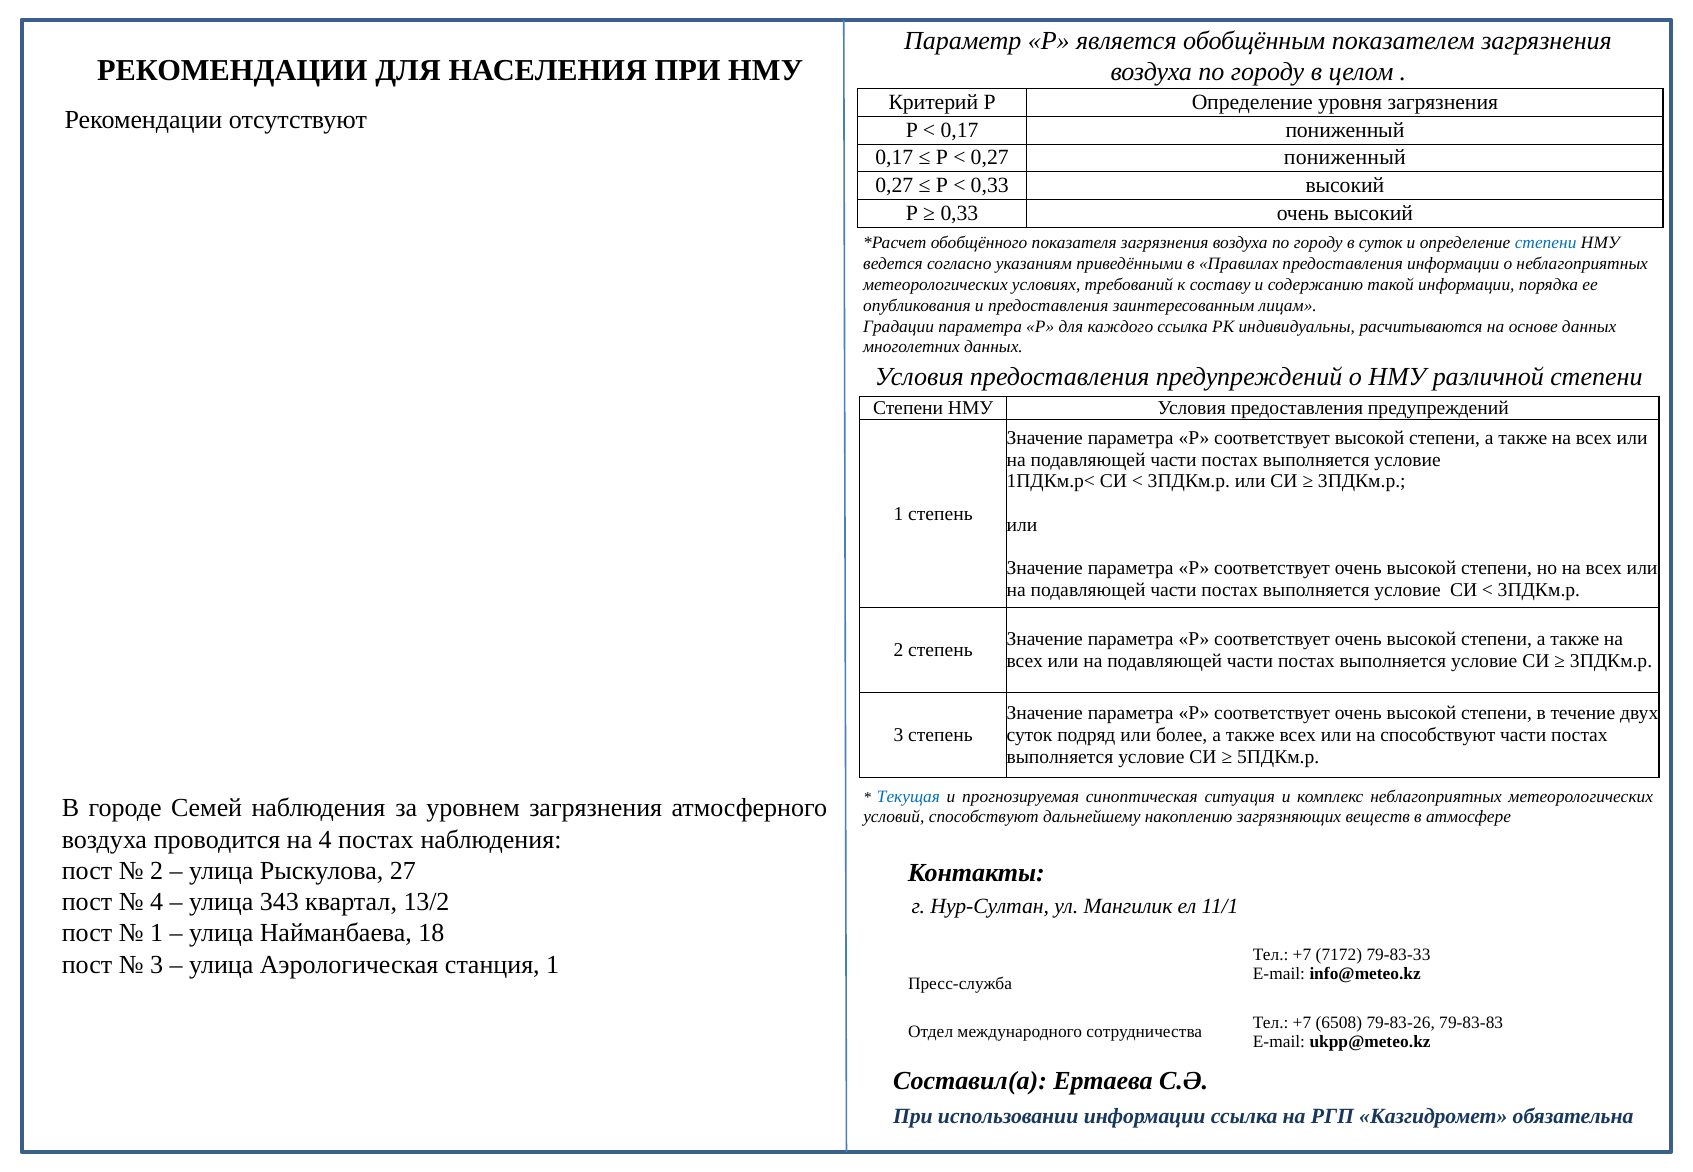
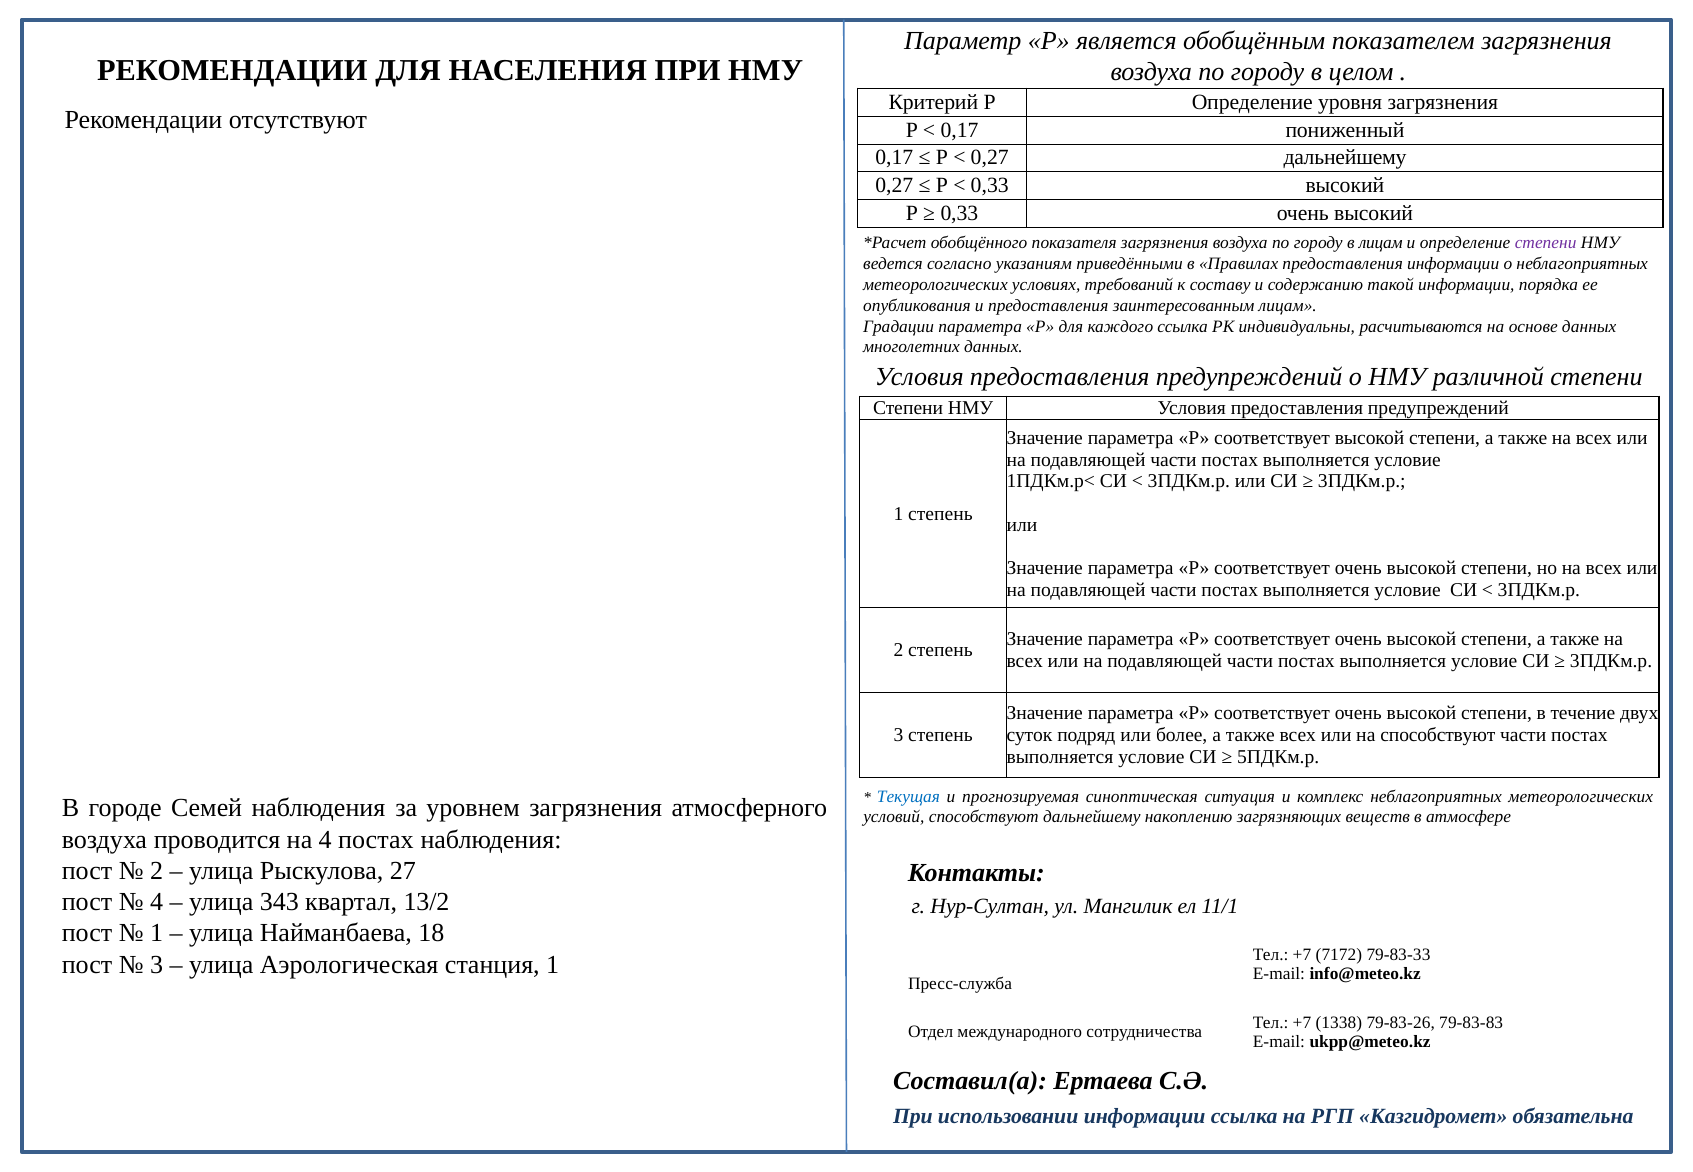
0,27 пониженный: пониженный -> дальнейшему
в суток: суток -> лицам
степени at (1546, 243) colour: blue -> purple
6508: 6508 -> 1338
